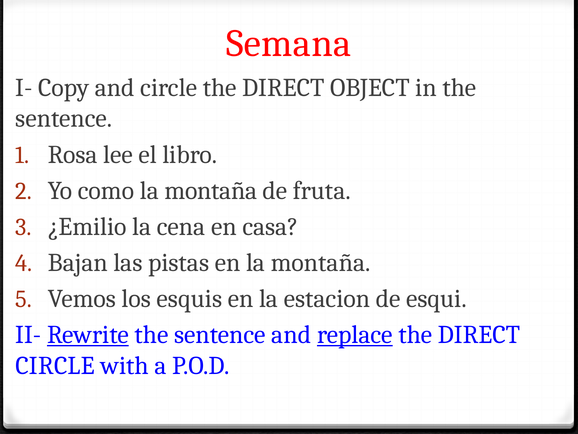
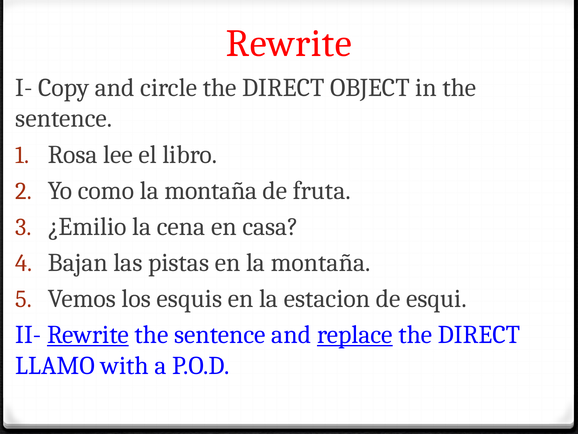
Semana at (289, 43): Semana -> Rewrite
CIRCLE at (55, 365): CIRCLE -> LLAMO
